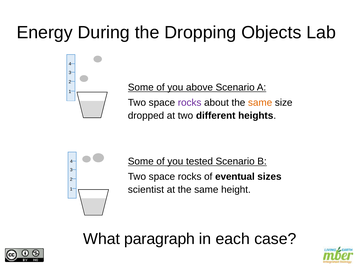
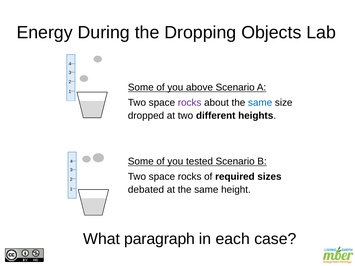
same at (260, 103) colour: orange -> blue
eventual: eventual -> required
scientist: scientist -> debated
